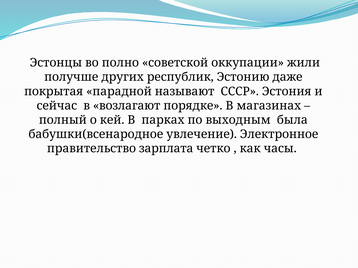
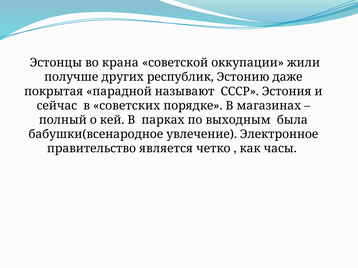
полно: полно -> крана
возлагают: возлагают -> советских
зарплата: зарплата -> является
